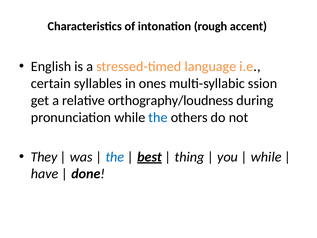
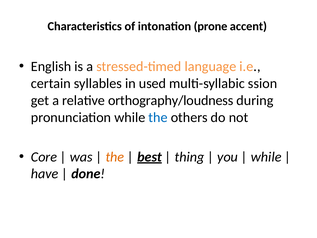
rough: rough -> prone
ones: ones -> used
They: They -> Core
the at (115, 157) colour: blue -> orange
